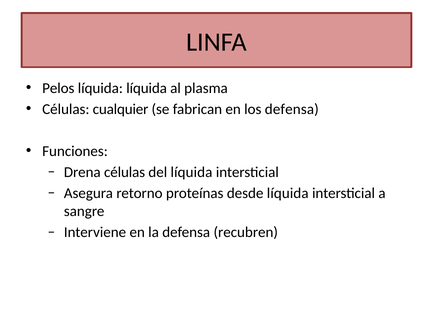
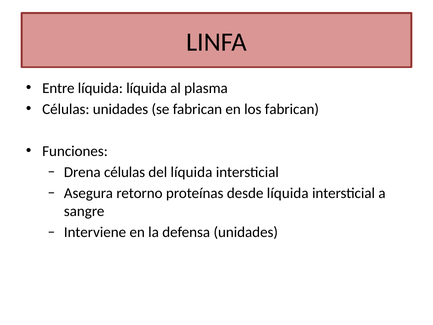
Pelos: Pelos -> Entre
Células cualquier: cualquier -> unidades
los defensa: defensa -> fabrican
defensa recubren: recubren -> unidades
